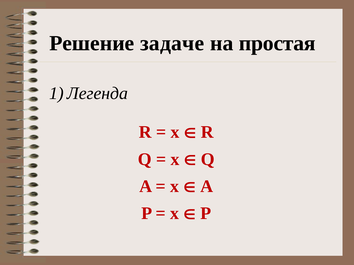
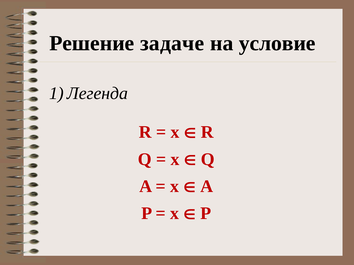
простая: простая -> условие
